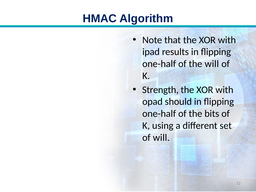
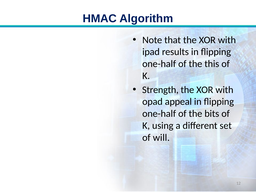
the will: will -> this
should: should -> appeal
